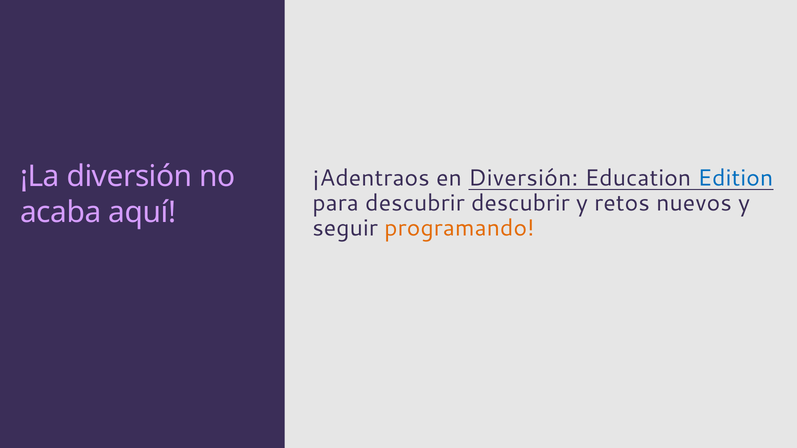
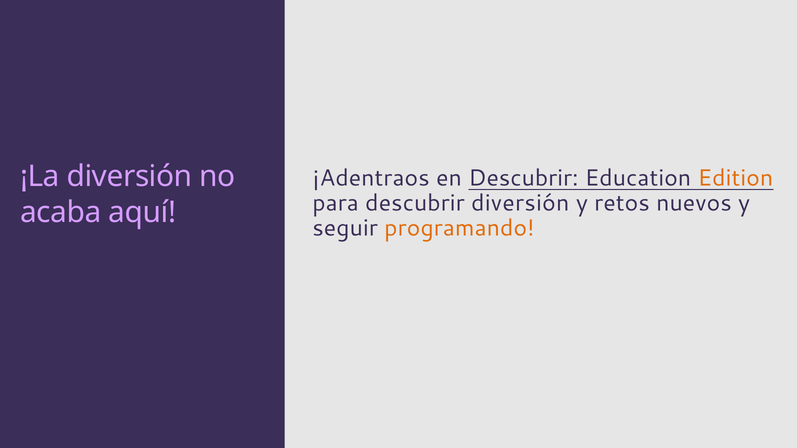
en Diversión: Diversión -> Descubrir
Edition colour: blue -> orange
descubrir descubrir: descubrir -> diversión
